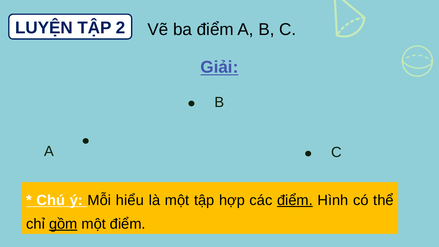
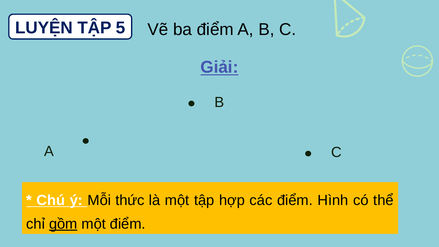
2: 2 -> 5
hiểu: hiểu -> thức
điểm at (295, 200) underline: present -> none
